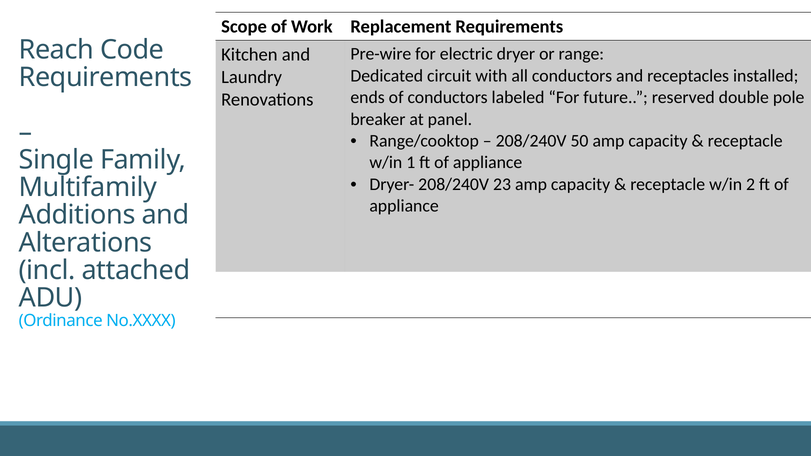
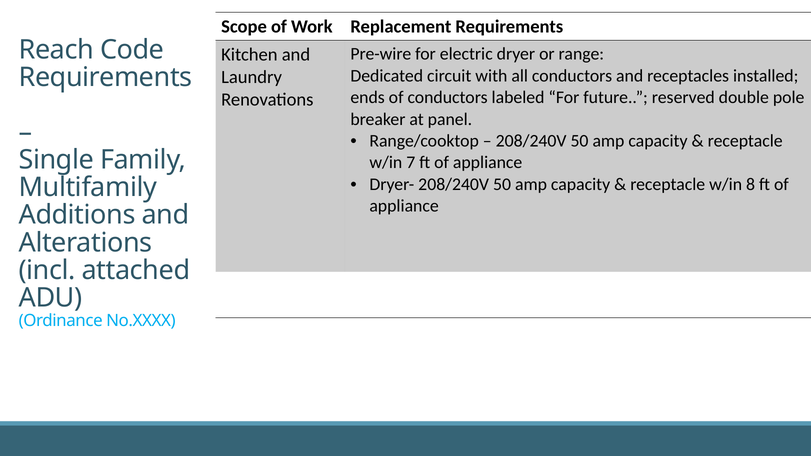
1: 1 -> 7
Dryer- 208/240V 23: 23 -> 50
2: 2 -> 8
